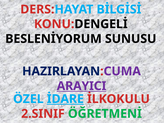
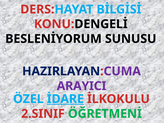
ARAYICI underline: present -> none
